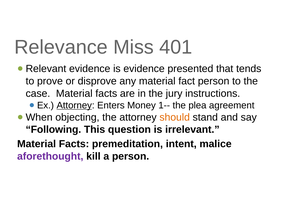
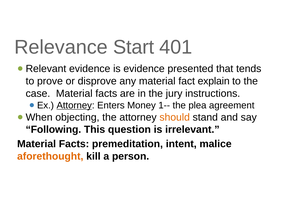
Miss: Miss -> Start
fact person: person -> explain
aforethought colour: purple -> orange
